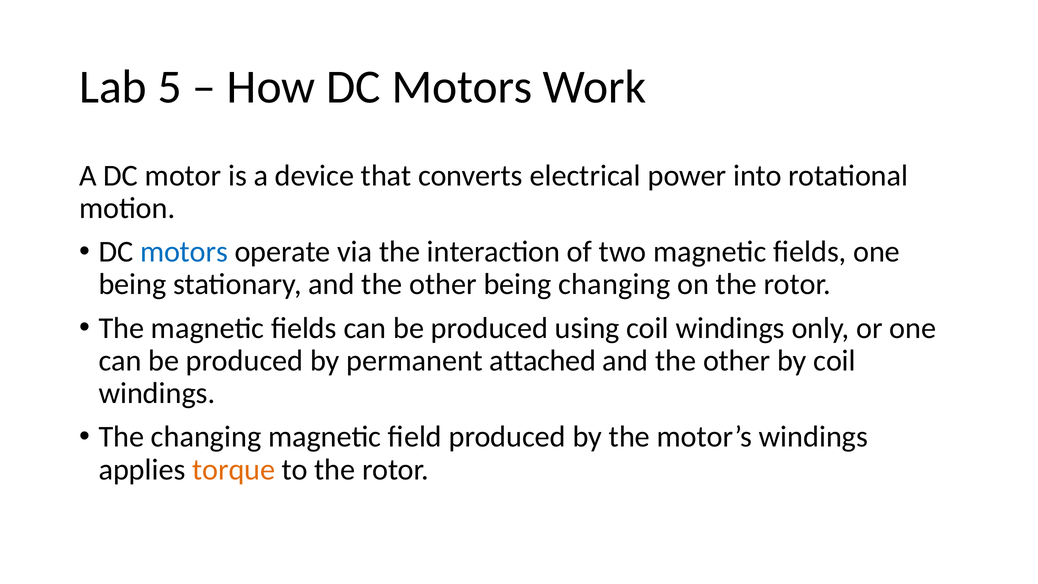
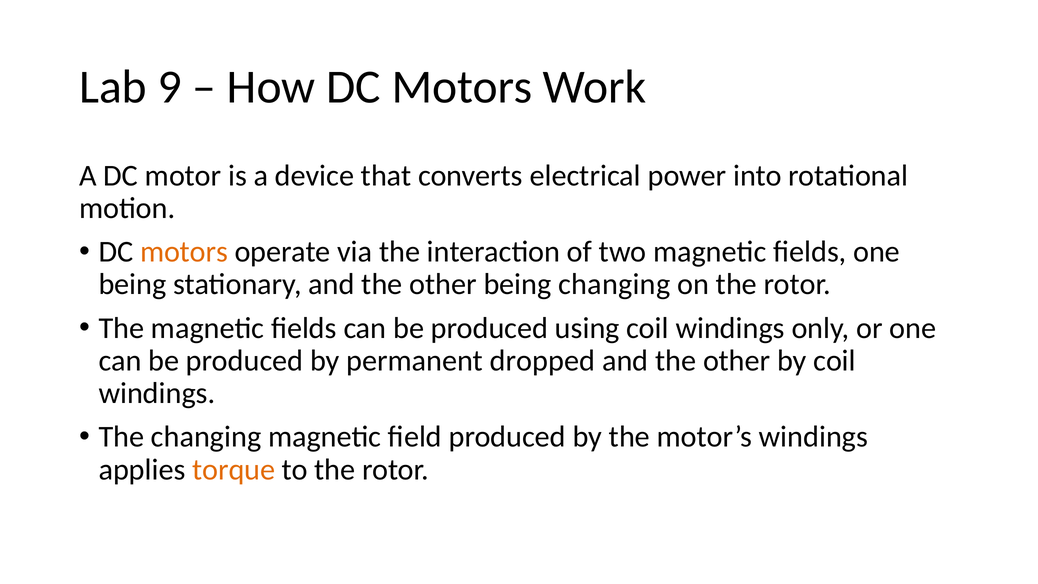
5: 5 -> 9
motors at (184, 252) colour: blue -> orange
attached: attached -> dropped
